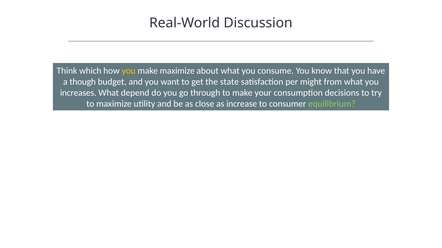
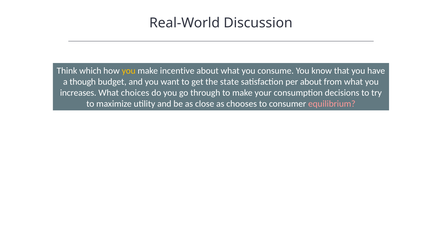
make maximize: maximize -> incentive
per might: might -> about
depend: depend -> choices
increase: increase -> chooses
equilibrium colour: light green -> pink
